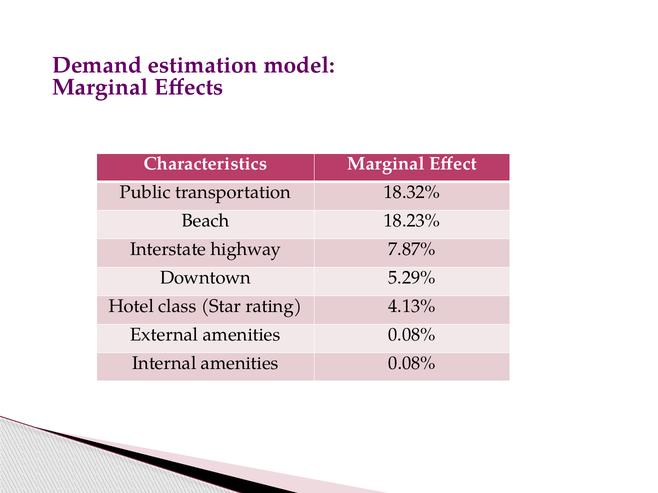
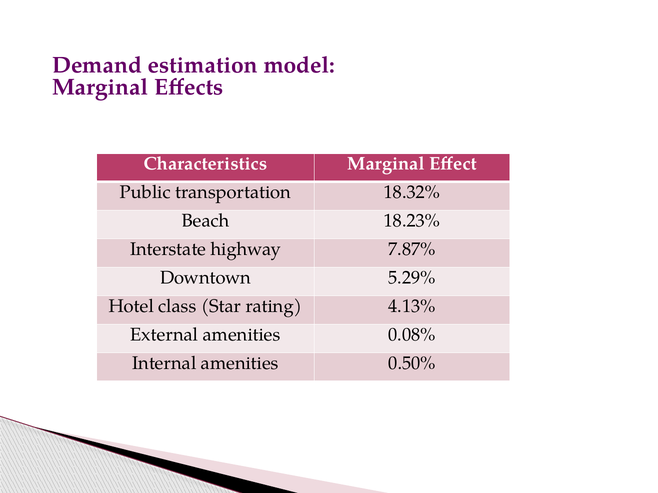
Internal amenities 0.08%: 0.08% -> 0.50%
